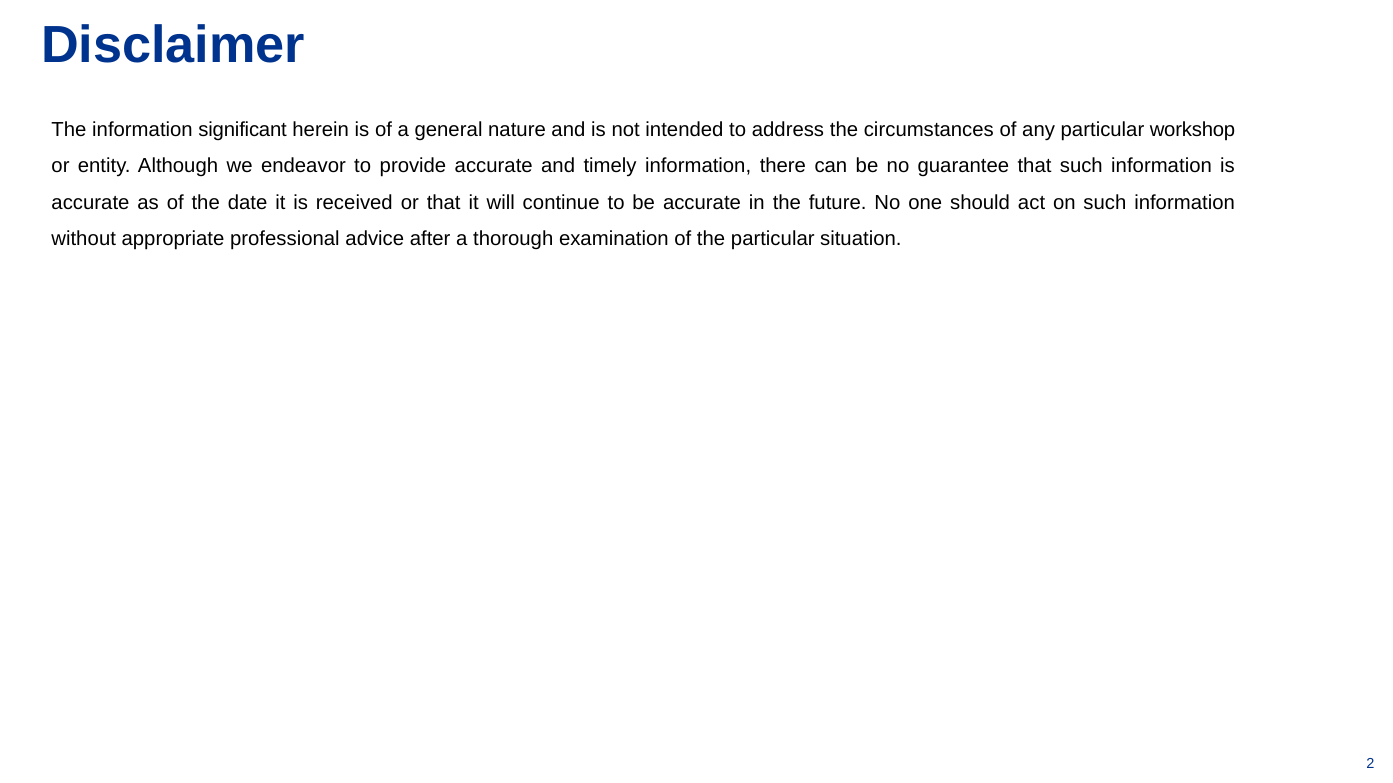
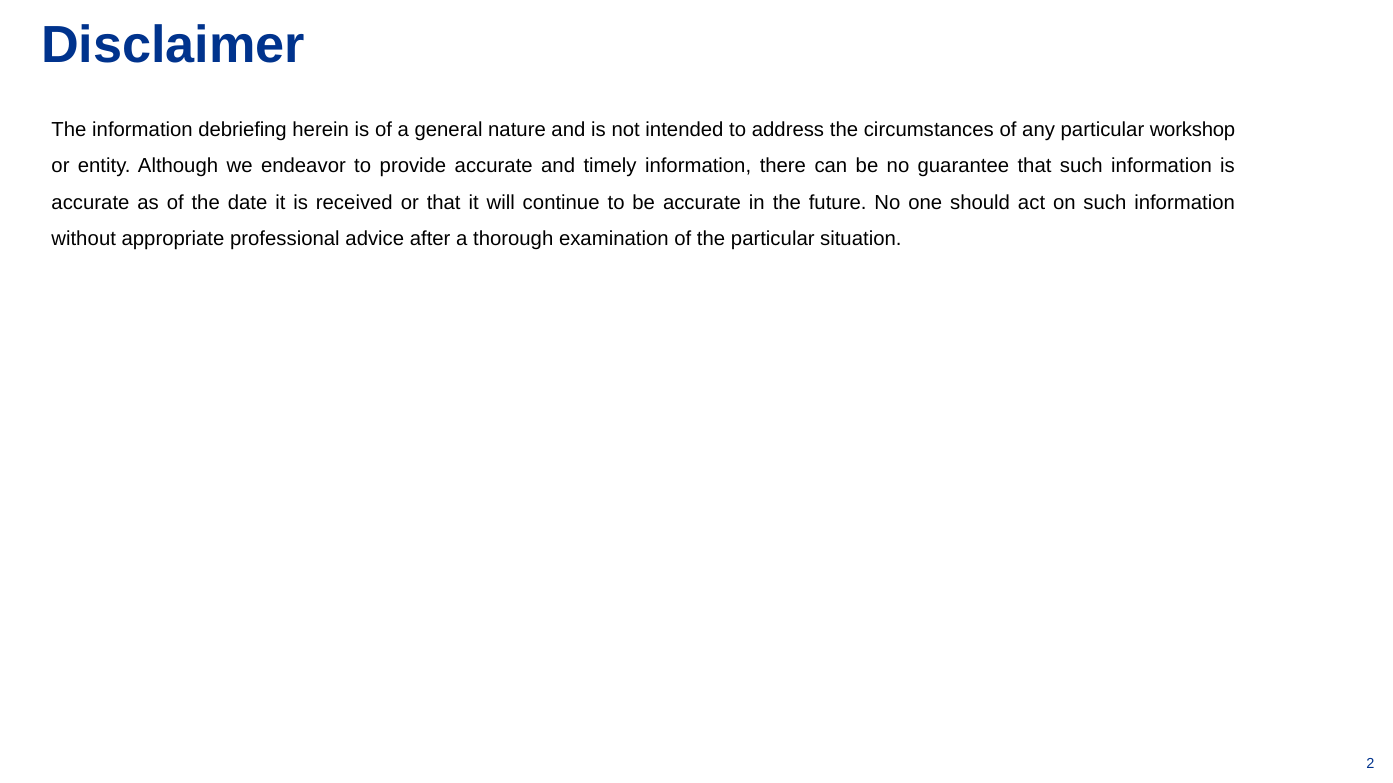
significant: significant -> debriefing
